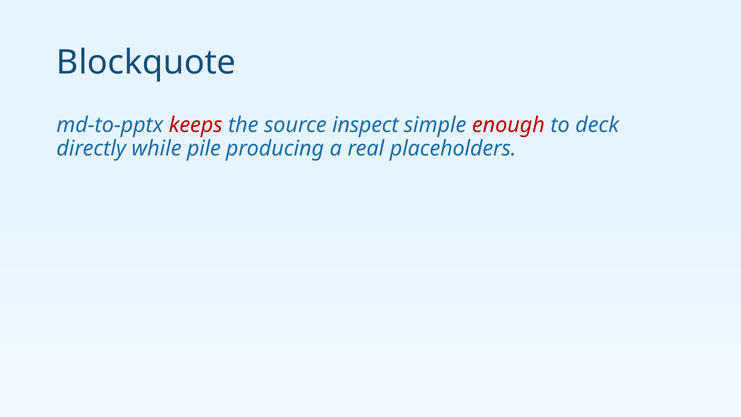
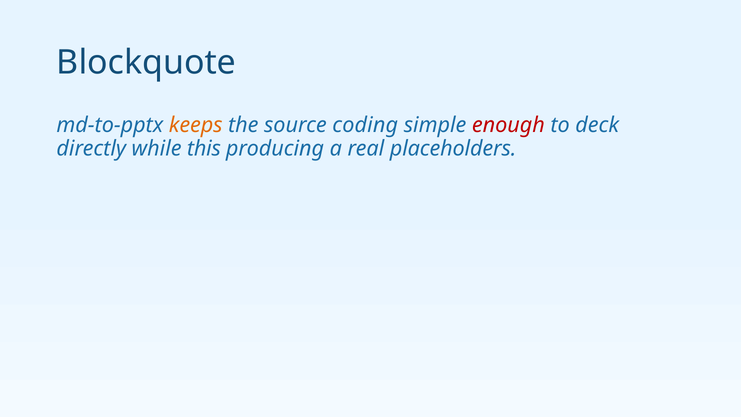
keeps colour: red -> orange
inspect: inspect -> coding
pile: pile -> this
